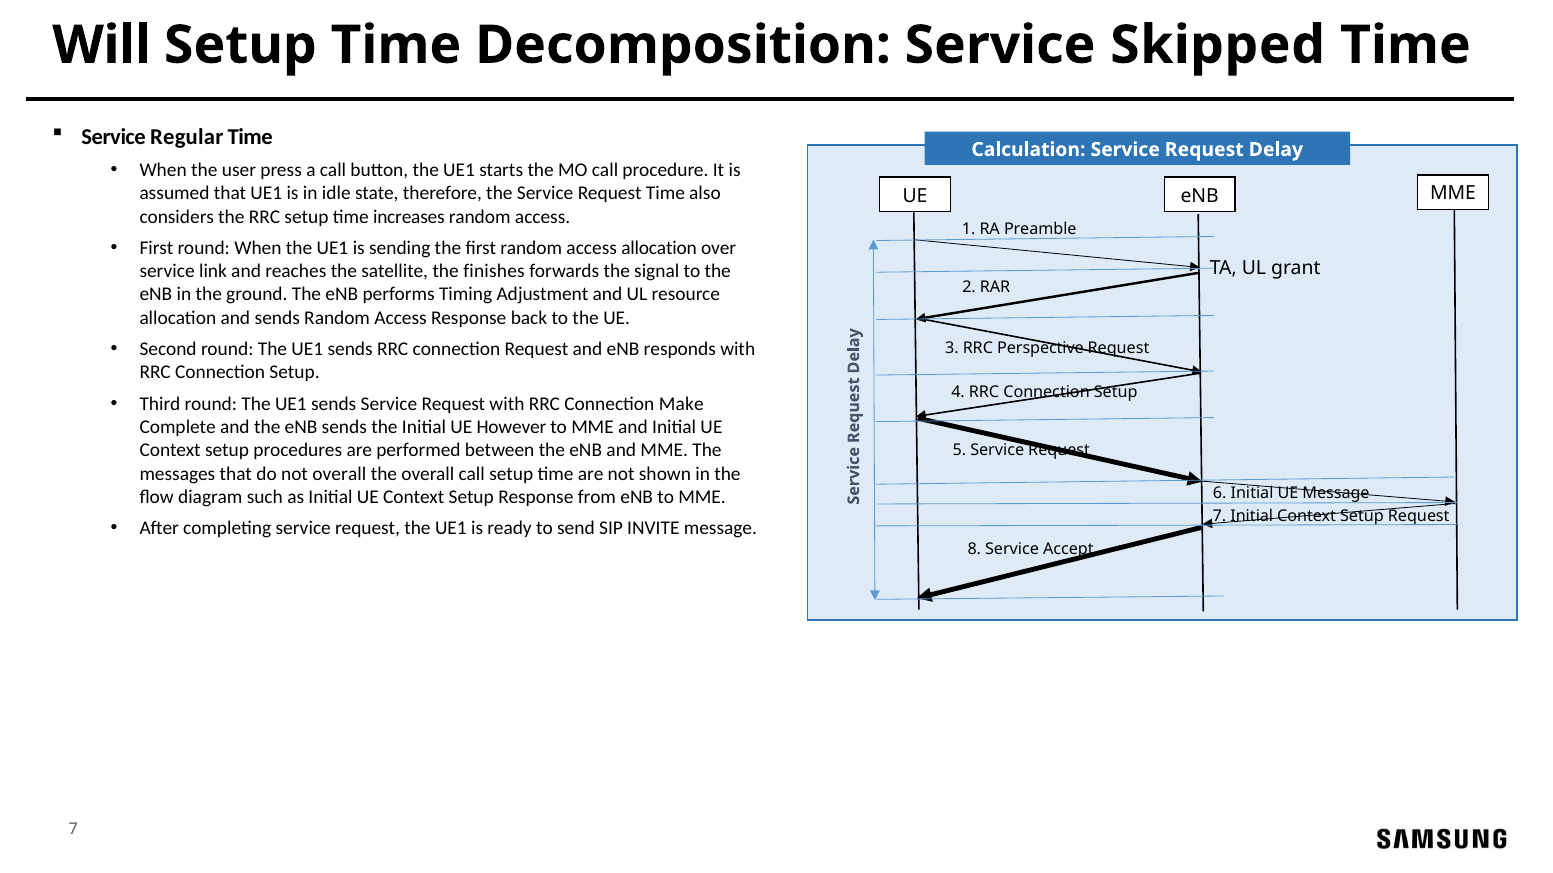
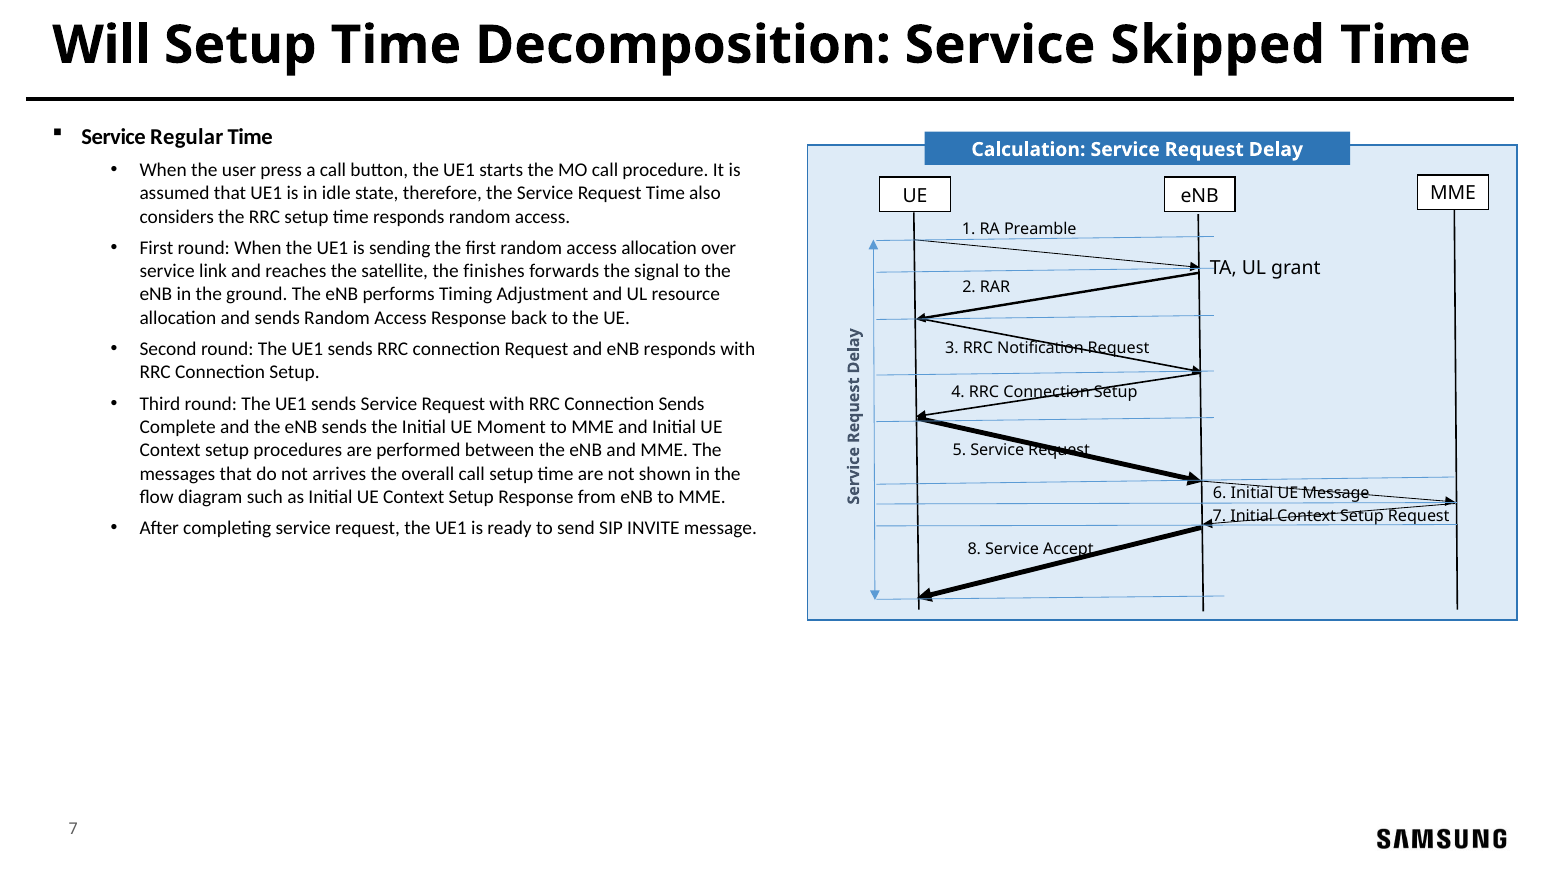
time increases: increases -> responds
Perspective: Perspective -> Notification
Connection Make: Make -> Sends
However: However -> Moment
not overall: overall -> arrives
